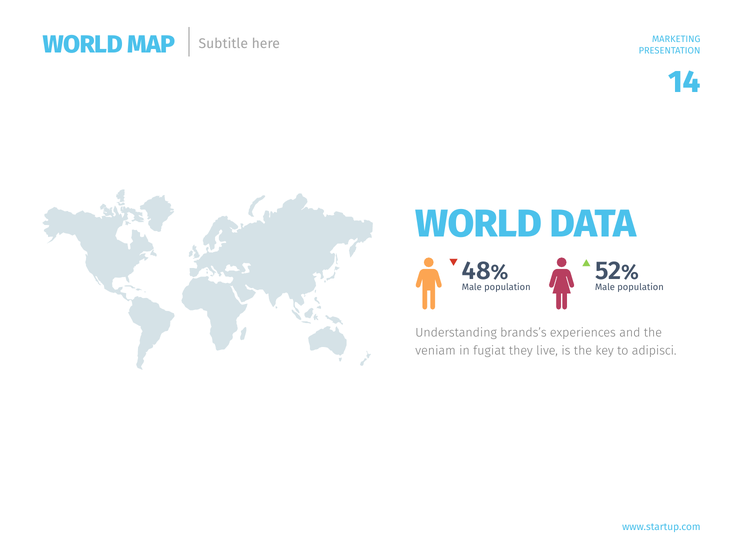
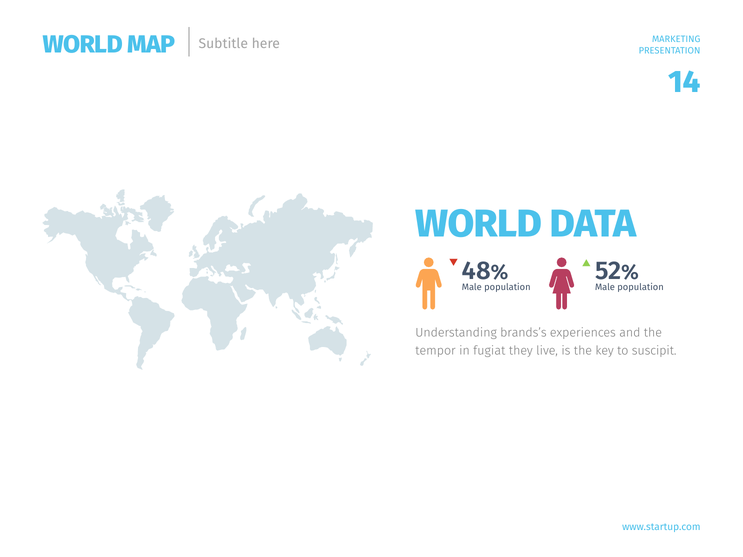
veniam: veniam -> tempor
adipisci: adipisci -> suscipit
